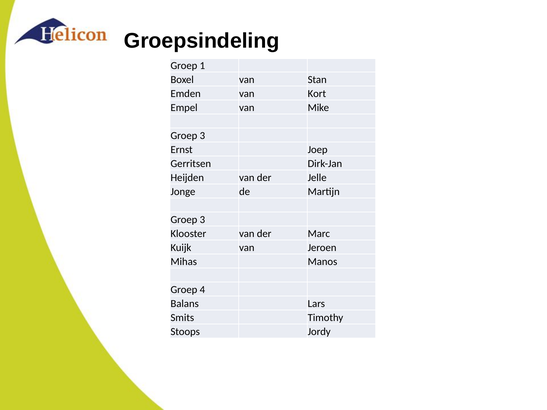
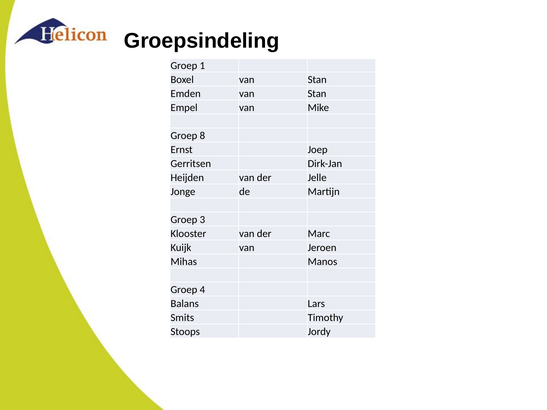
Emden van Kort: Kort -> Stan
3 at (202, 136): 3 -> 8
